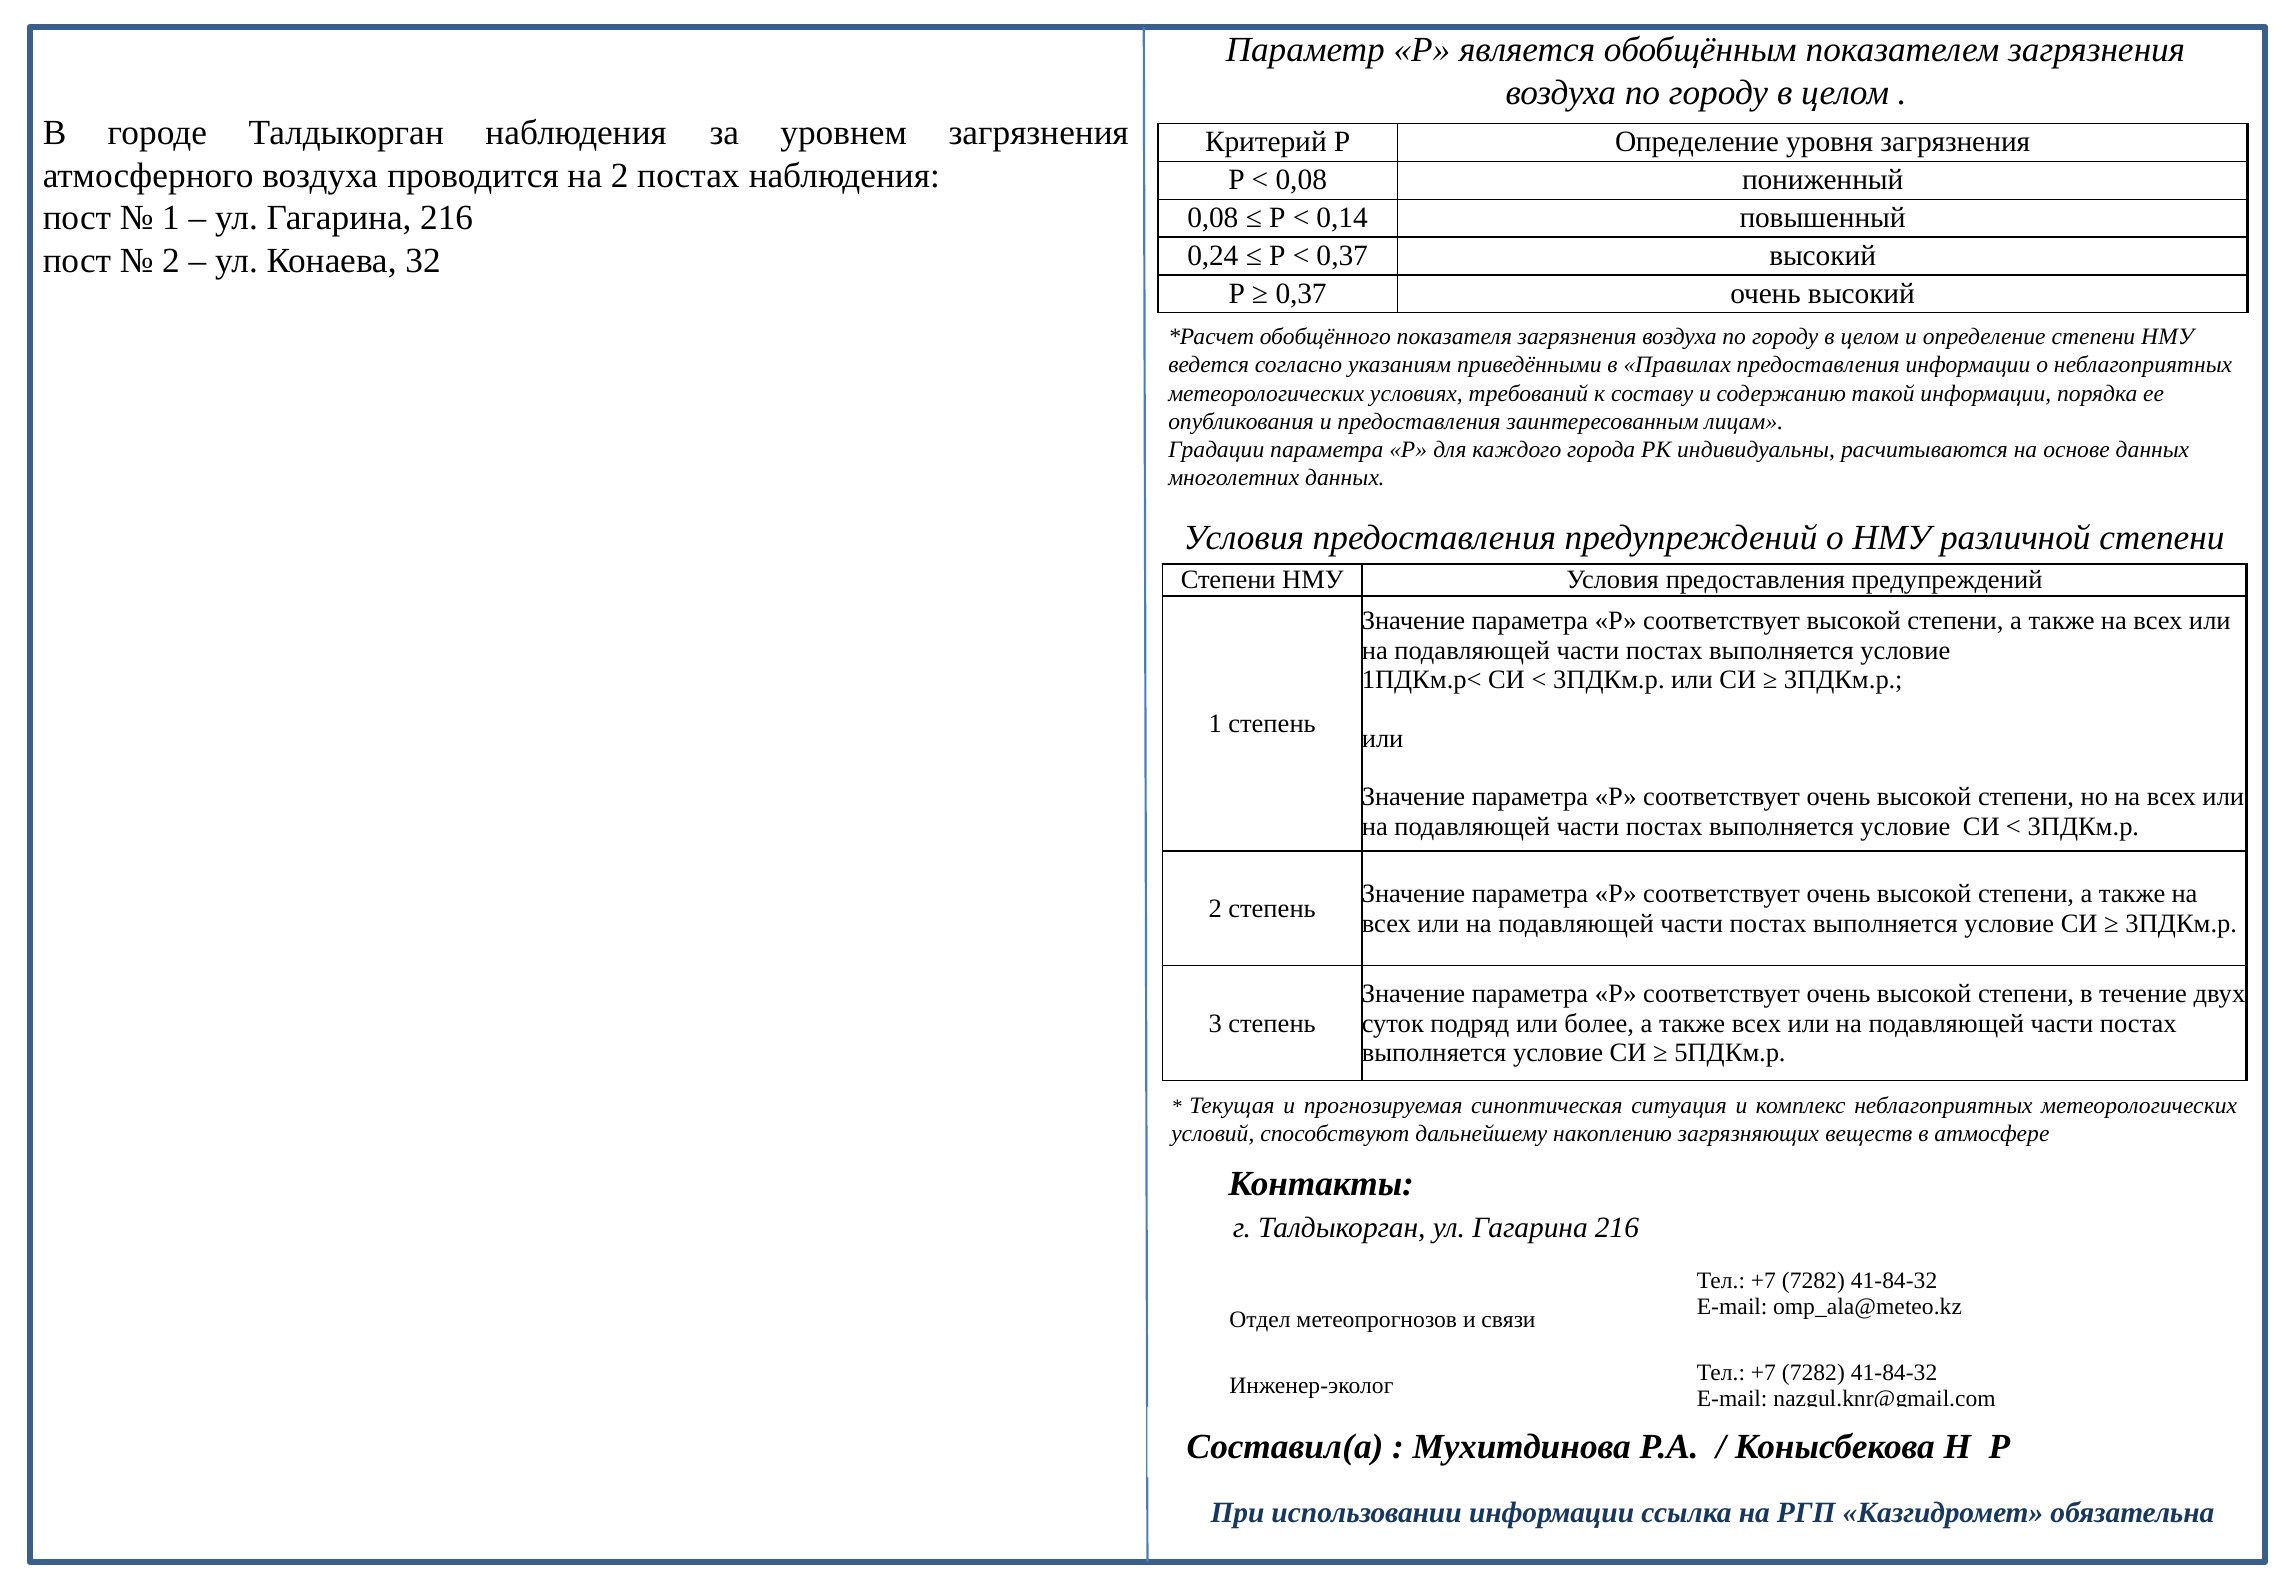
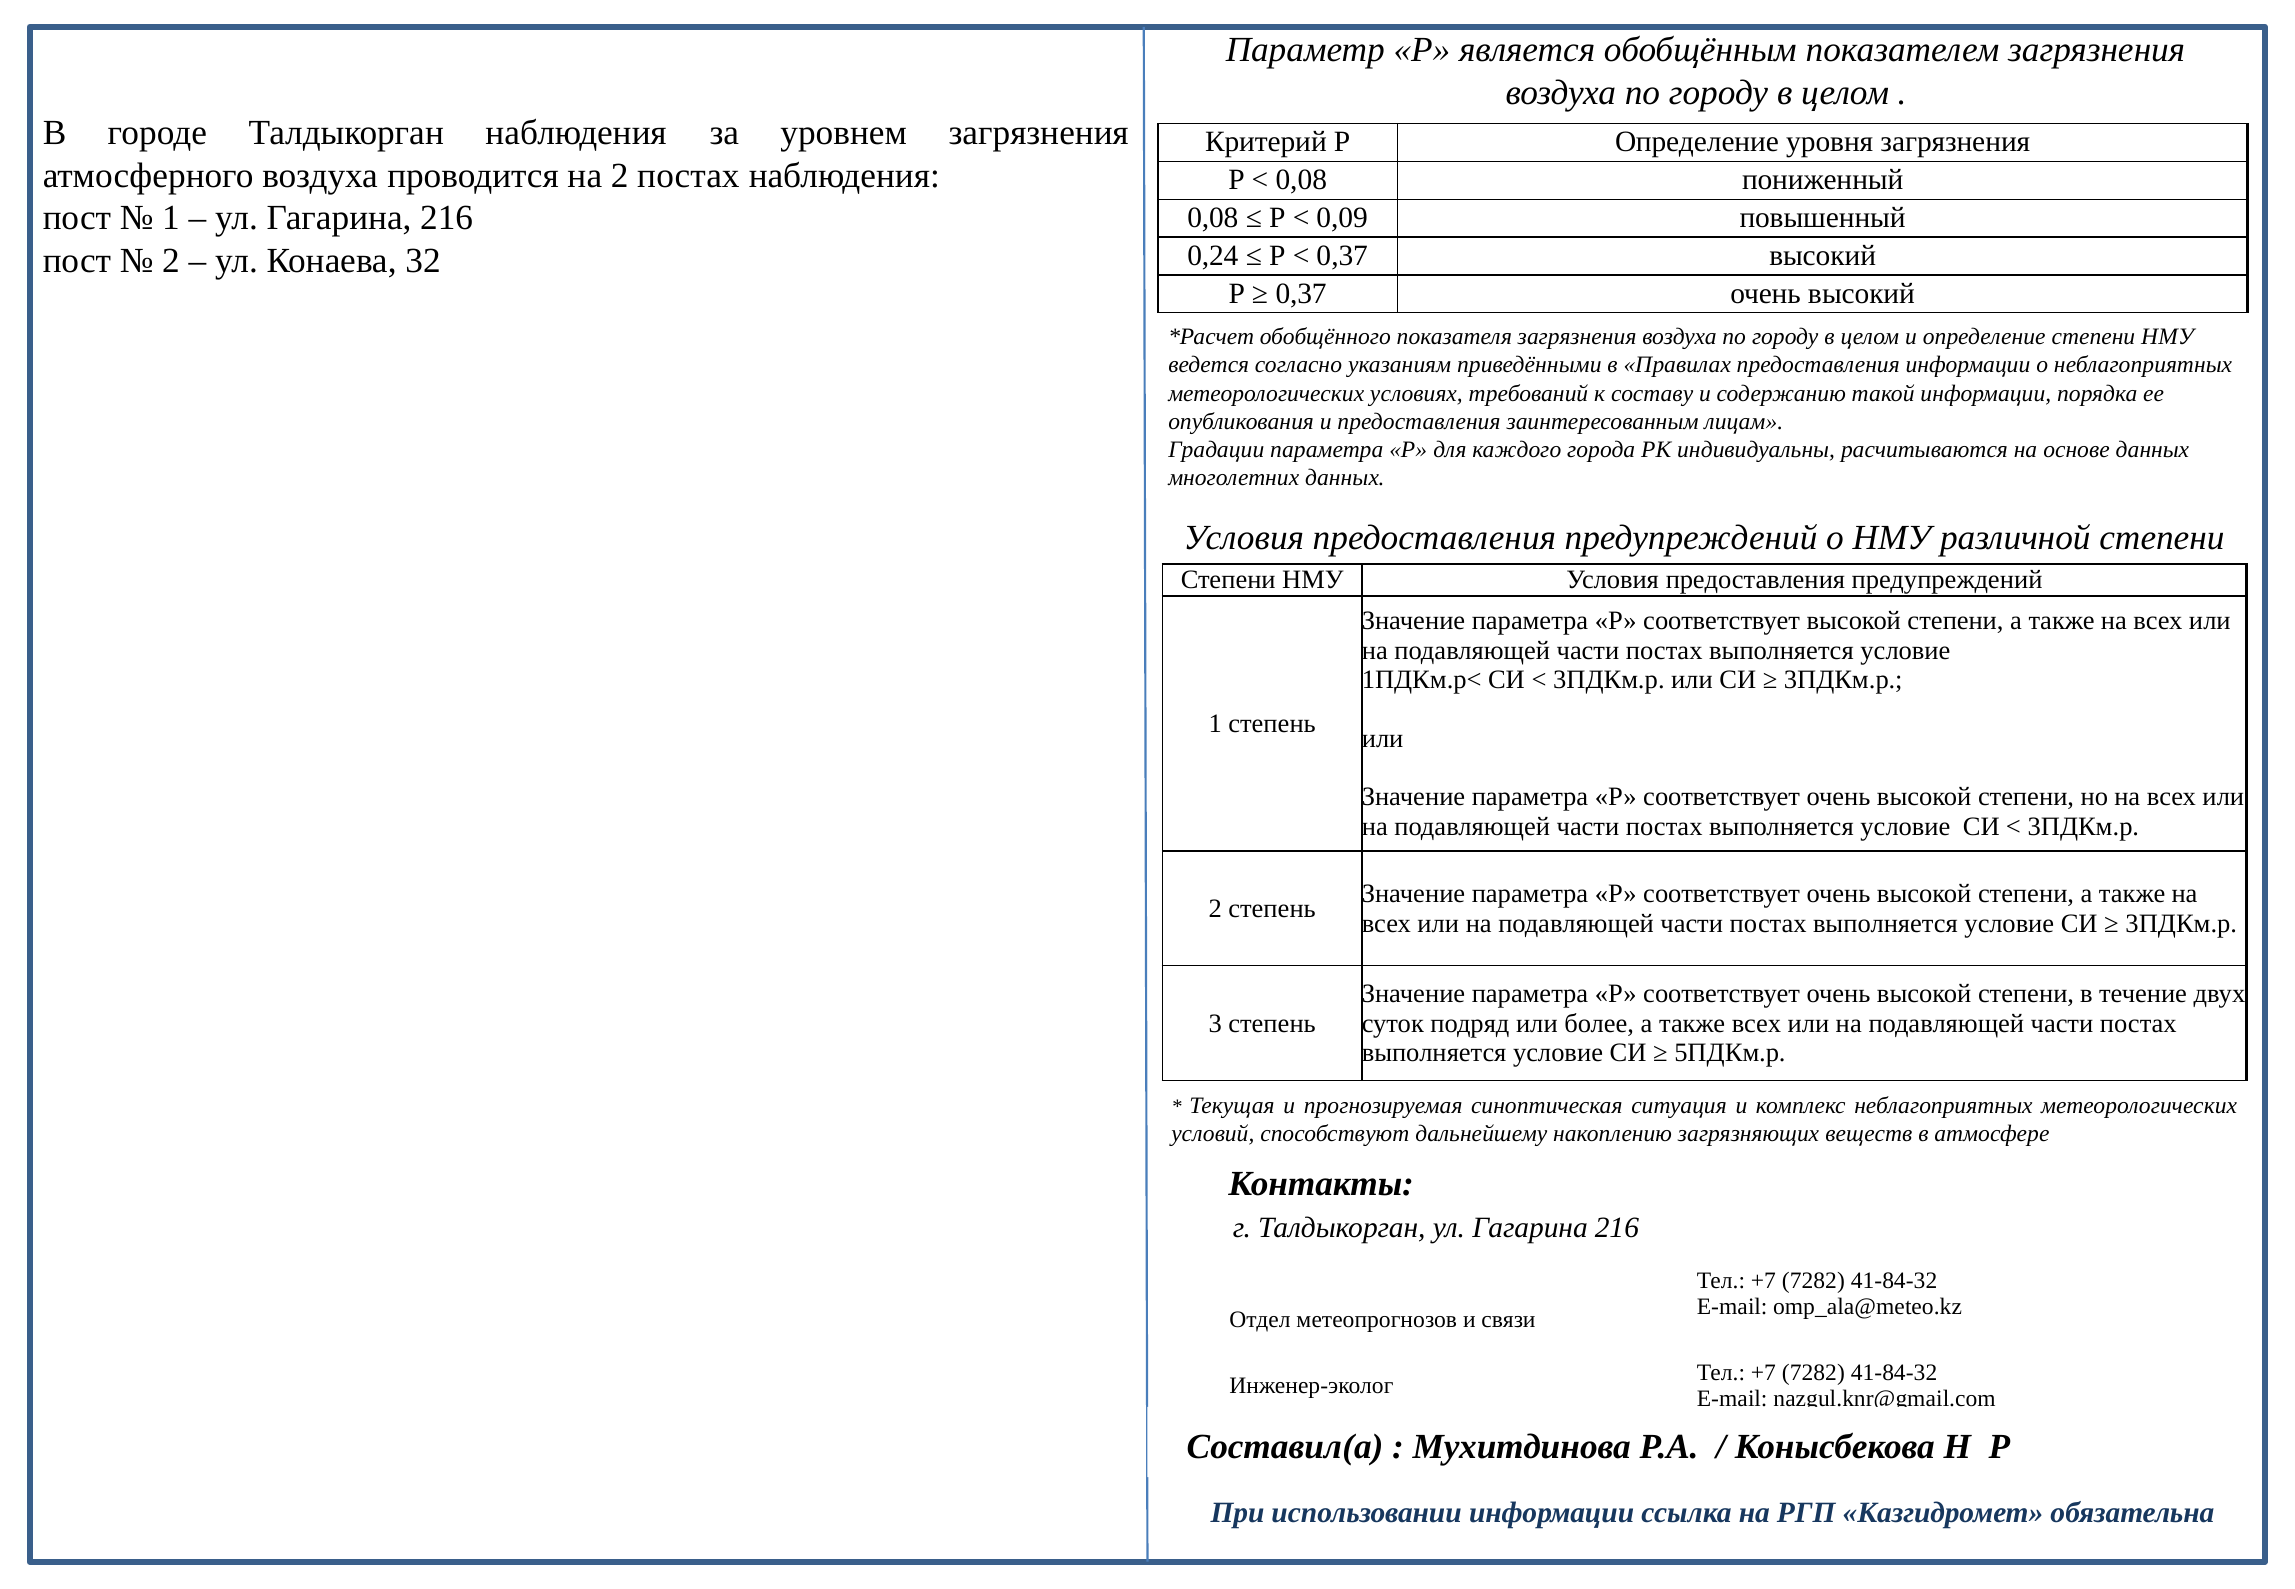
0,14: 0,14 -> 0,09
